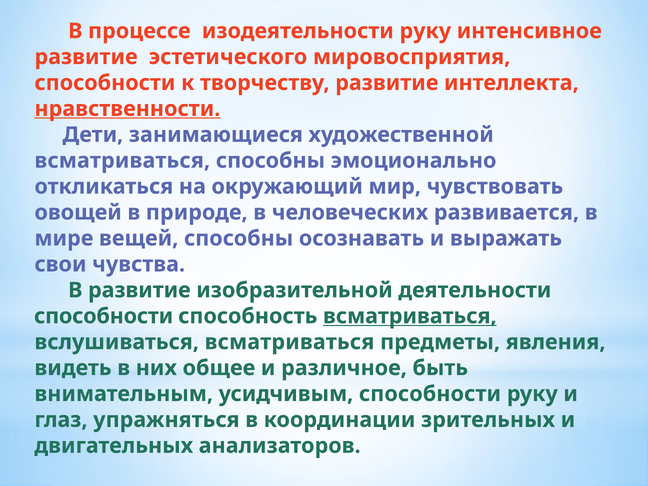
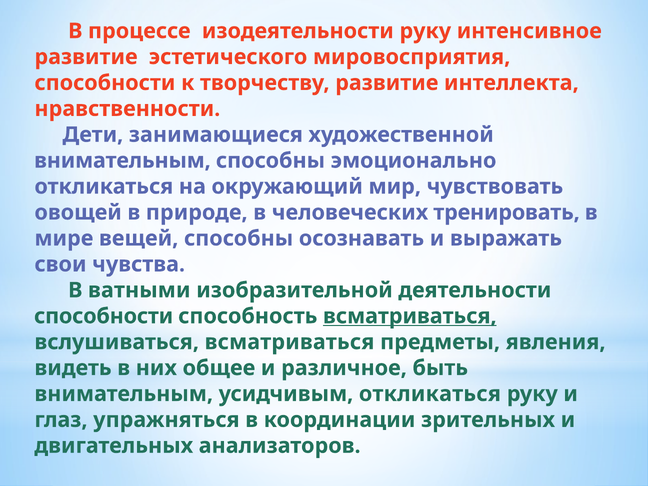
нравственности underline: present -> none
всматриваться at (122, 161): всматриваться -> внимательным
развивается: развивается -> тренировать
В развитие: развитие -> ватными
усидчивым способности: способности -> откликаться
